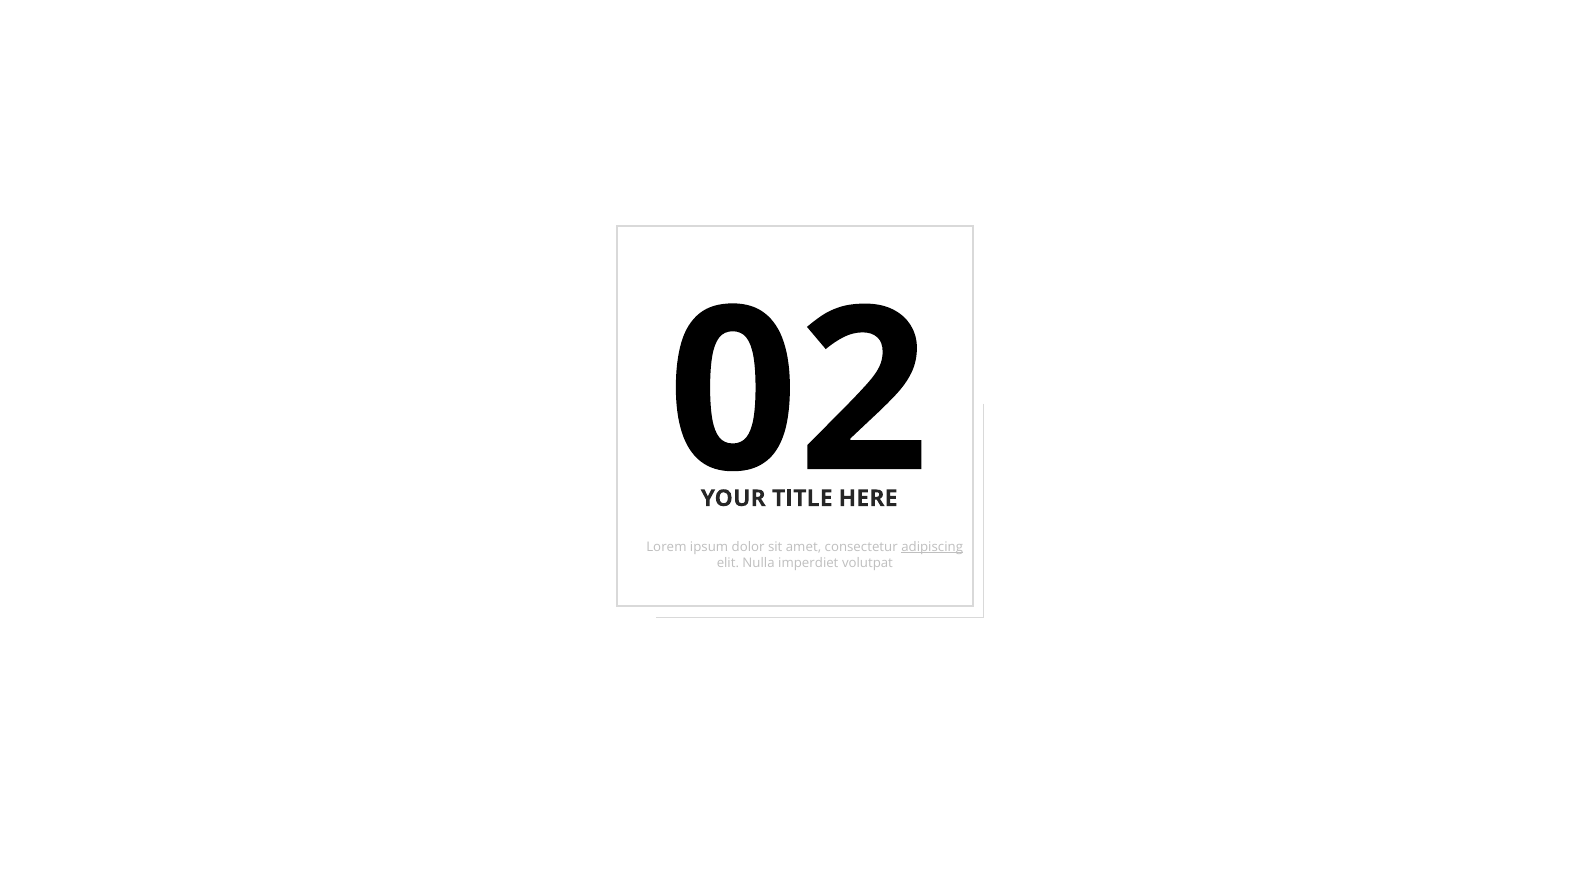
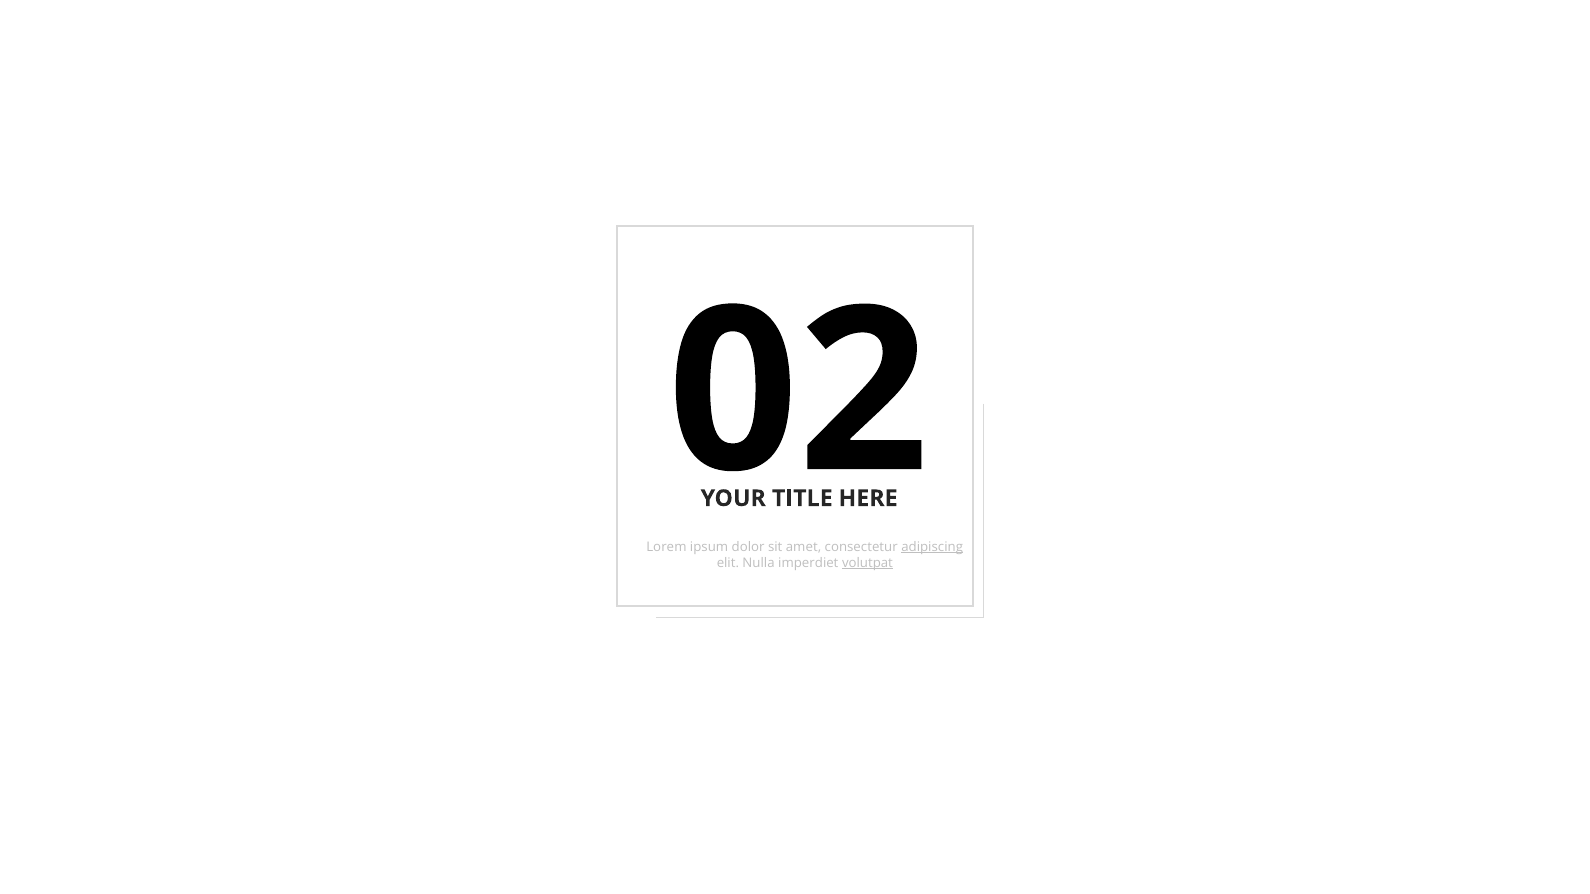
volutpat underline: none -> present
